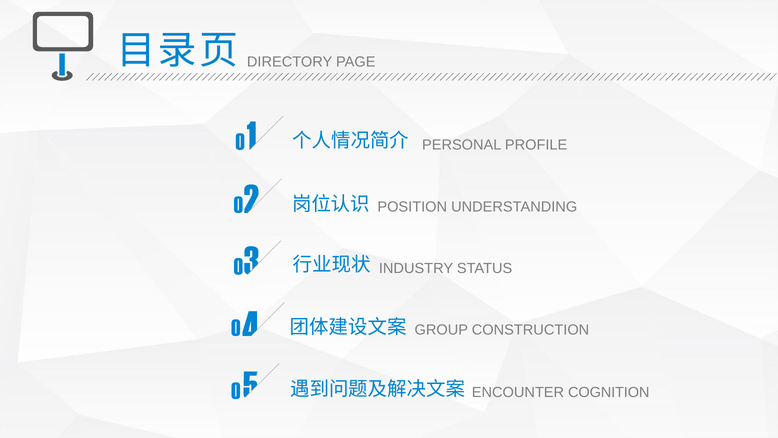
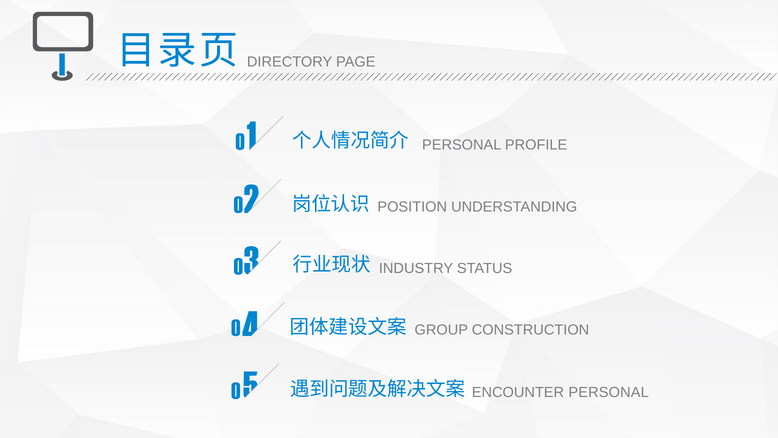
ENCOUNTER COGNITION: COGNITION -> PERSONAL
